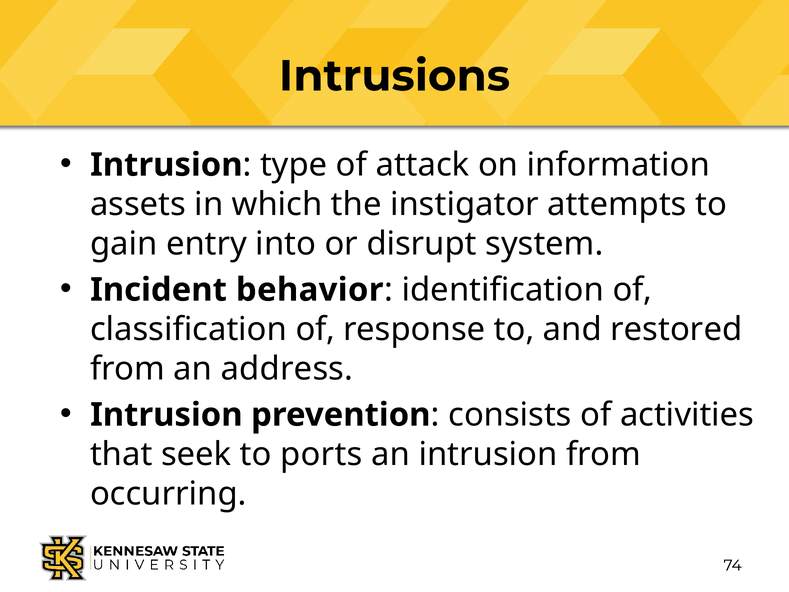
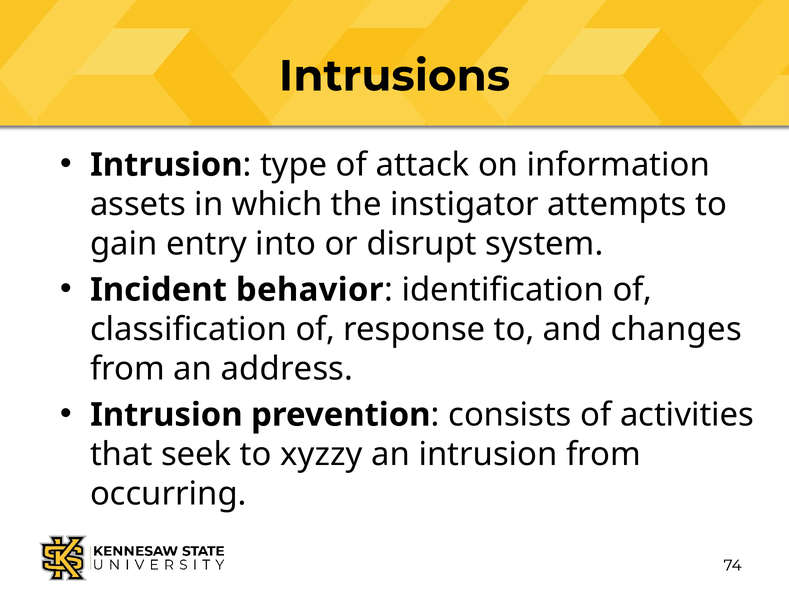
restored: restored -> changes
ports: ports -> xyzzy
